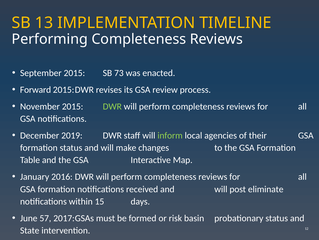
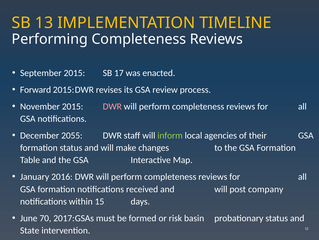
73: 73 -> 17
DWR at (112, 106) colour: light green -> pink
2019: 2019 -> 2055
eliminate: eliminate -> company
57: 57 -> 70
